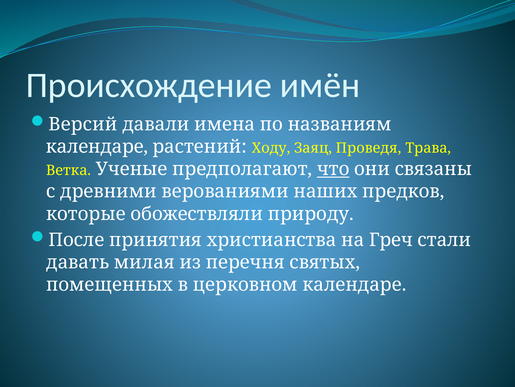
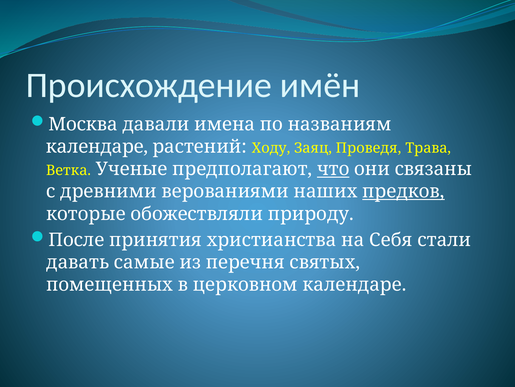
Версий: Версий -> Москва
предков underline: none -> present
Греч: Греч -> Себя
милая: милая -> самые
